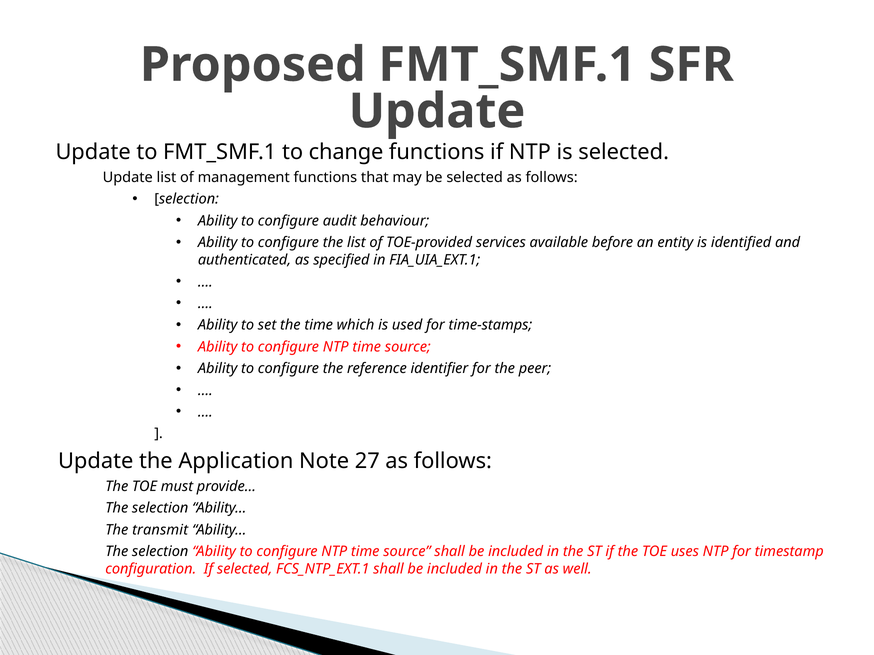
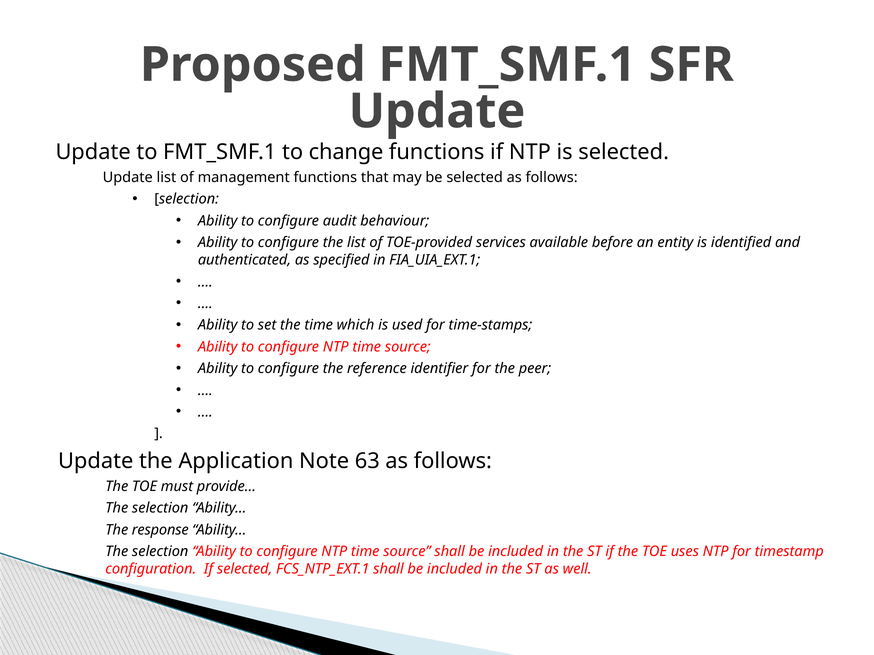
27: 27 -> 63
transmit: transmit -> response
